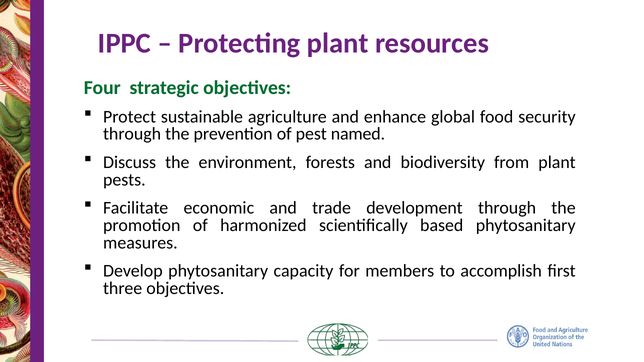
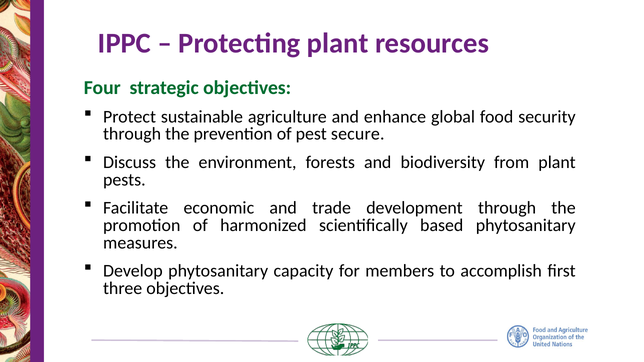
named: named -> secure
